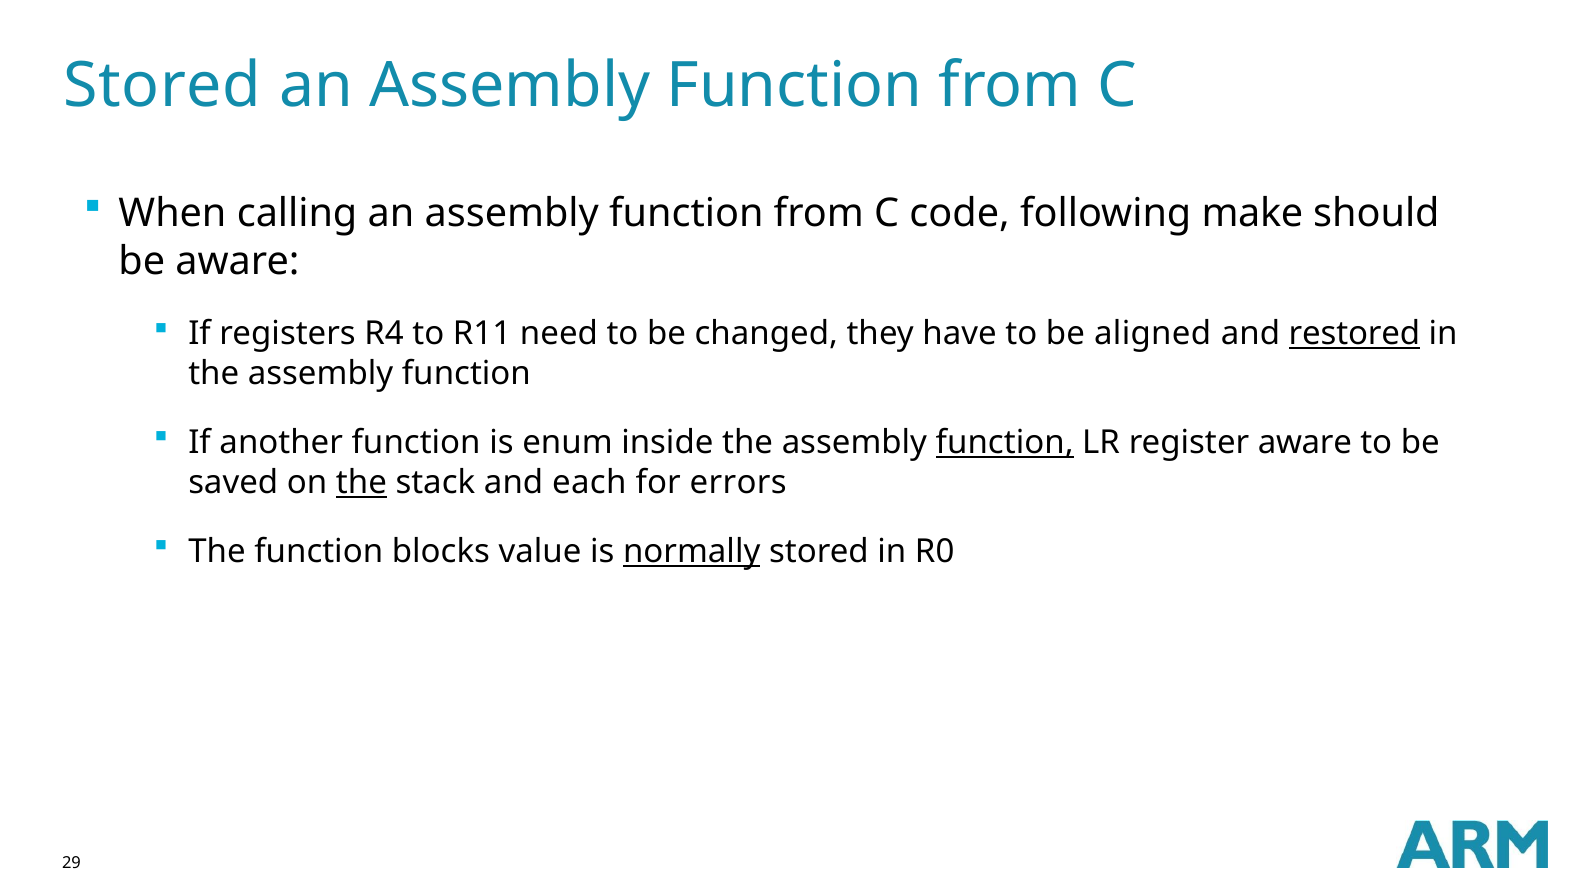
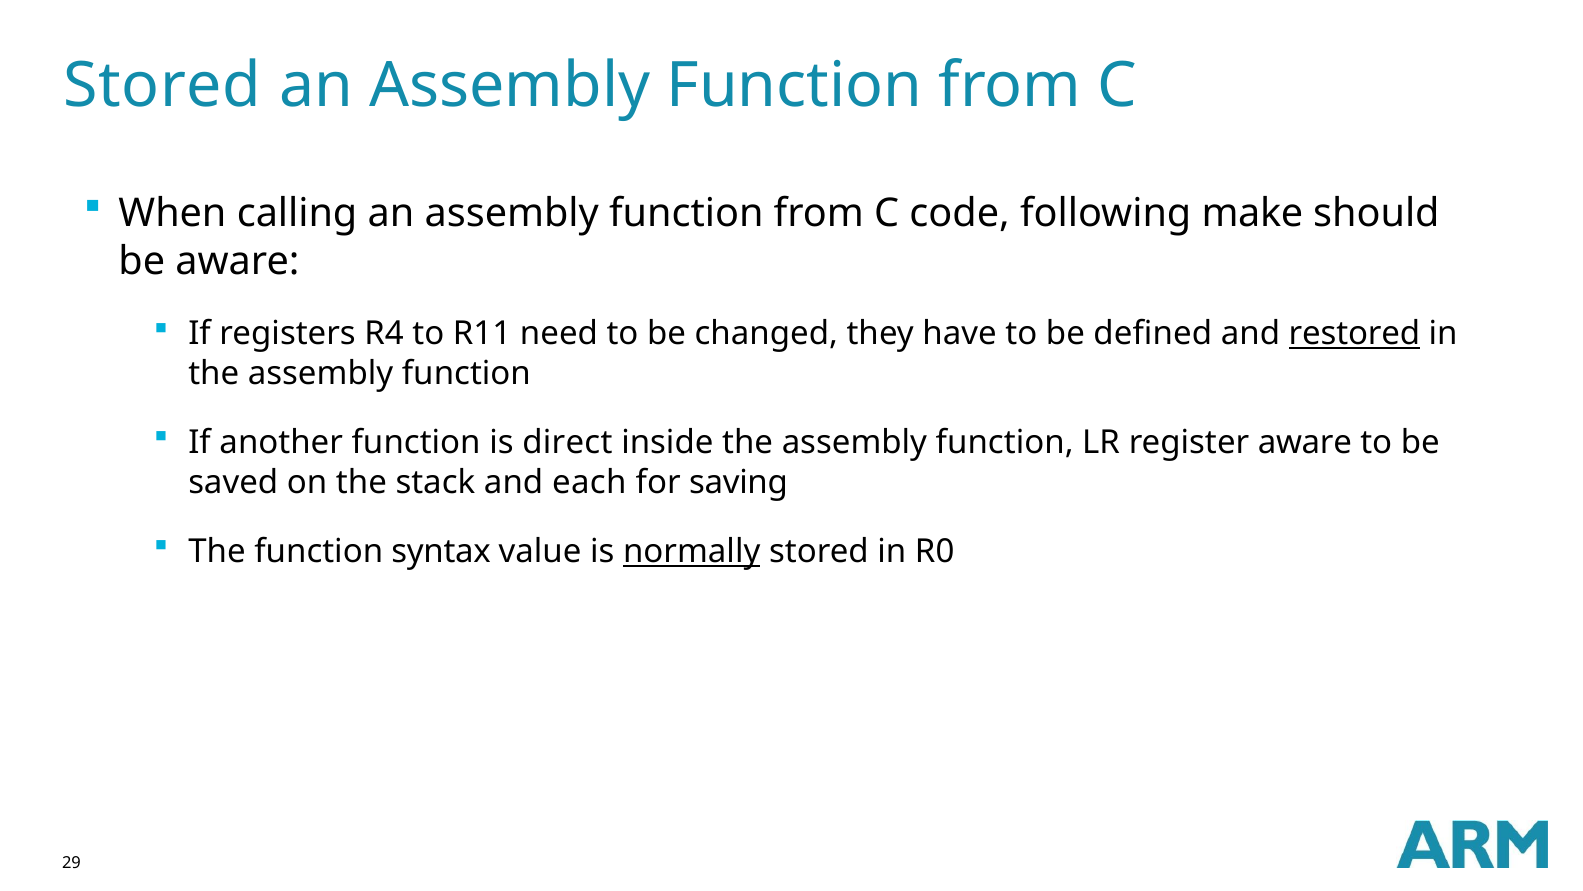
aligned: aligned -> defined
enum: enum -> direct
function at (1005, 443) underline: present -> none
the at (361, 482) underline: present -> none
errors: errors -> saving
blocks: blocks -> syntax
